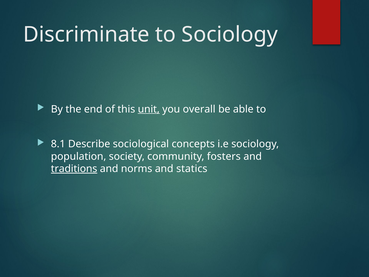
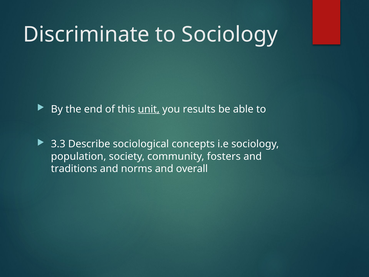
overall: overall -> results
8.1: 8.1 -> 3.3
traditions underline: present -> none
statics: statics -> overall
